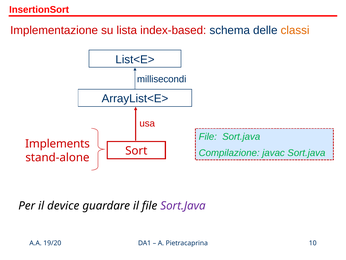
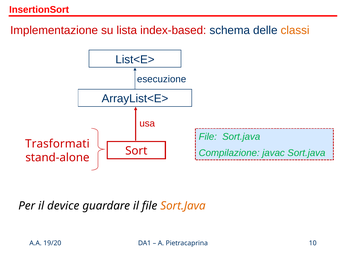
millisecondi: millisecondi -> esecuzione
Implements: Implements -> Trasformati
Sort.Java at (183, 205) colour: purple -> orange
